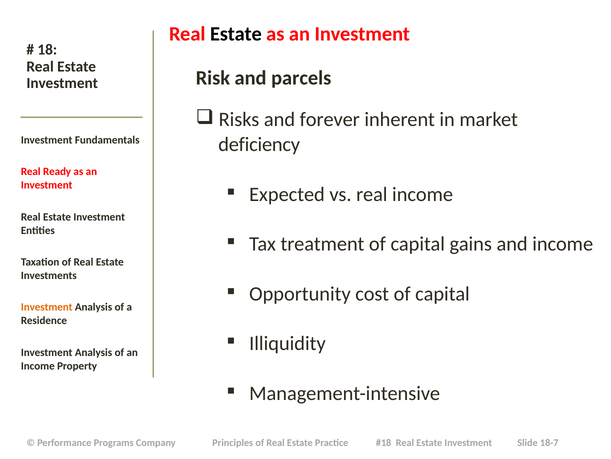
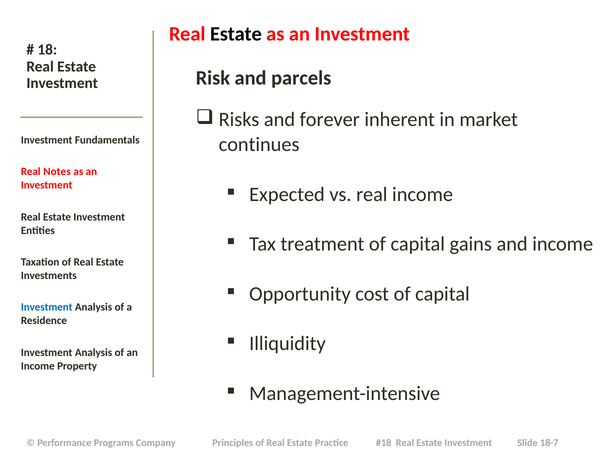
deficiency: deficiency -> continues
Ready: Ready -> Notes
Investment at (47, 307) colour: orange -> blue
